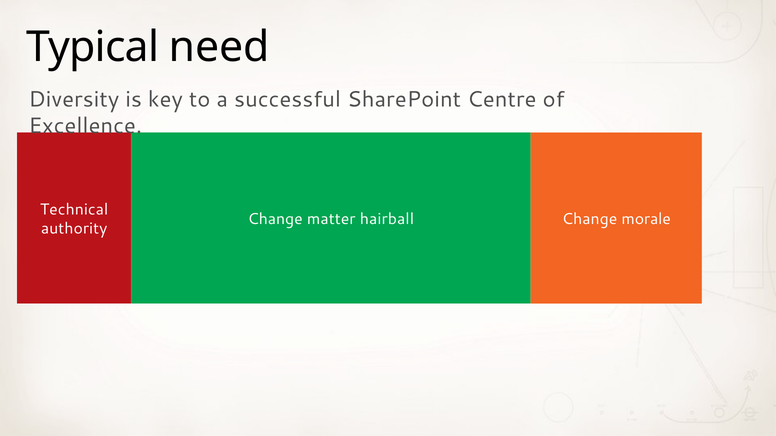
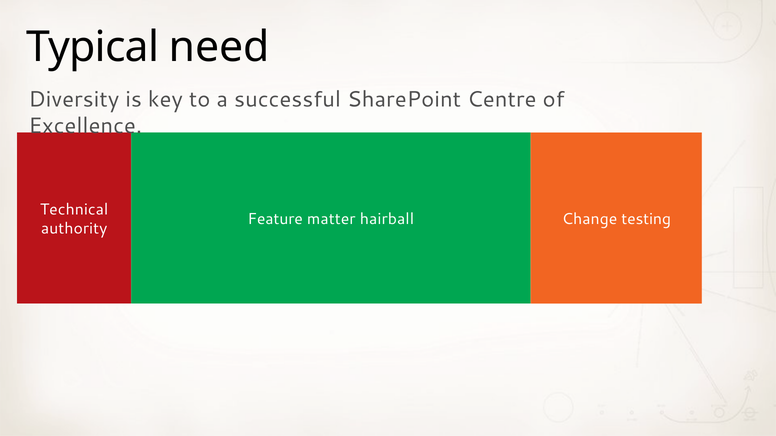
Change at (275, 219): Change -> Feature
morale: morale -> testing
